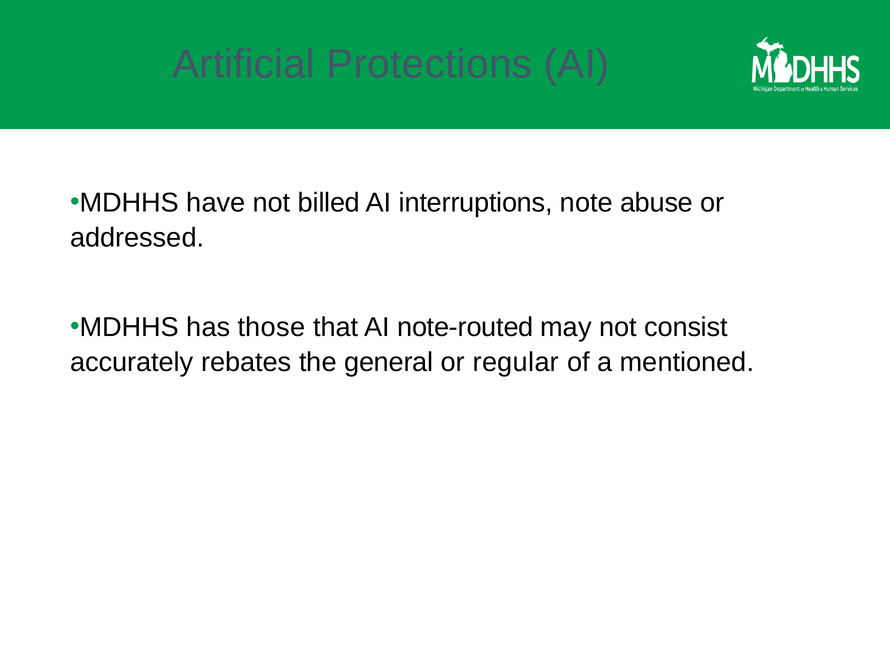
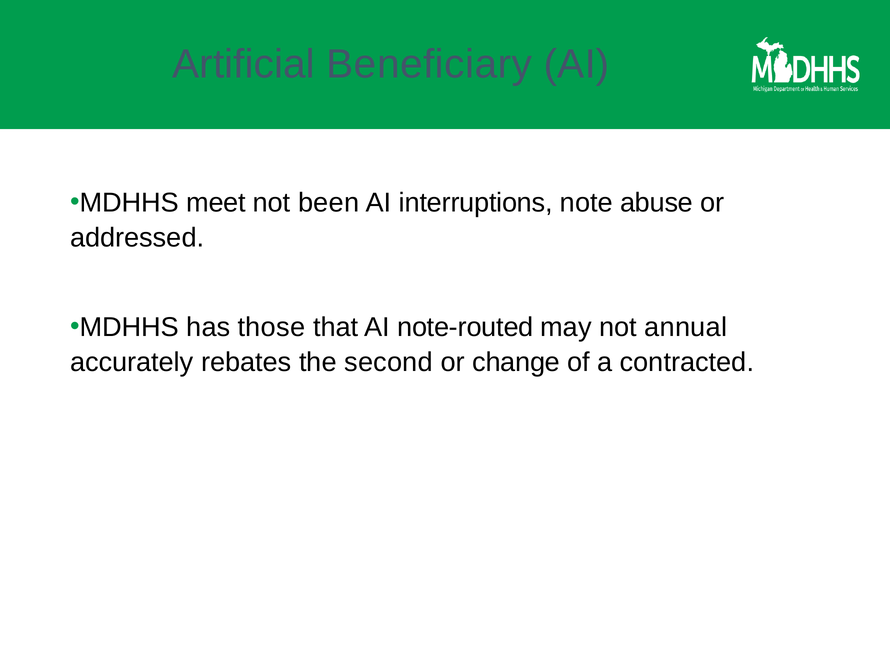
Protections: Protections -> Beneficiary
have: have -> meet
billed: billed -> been
consist: consist -> annual
general: general -> second
regular: regular -> change
mentioned: mentioned -> contracted
